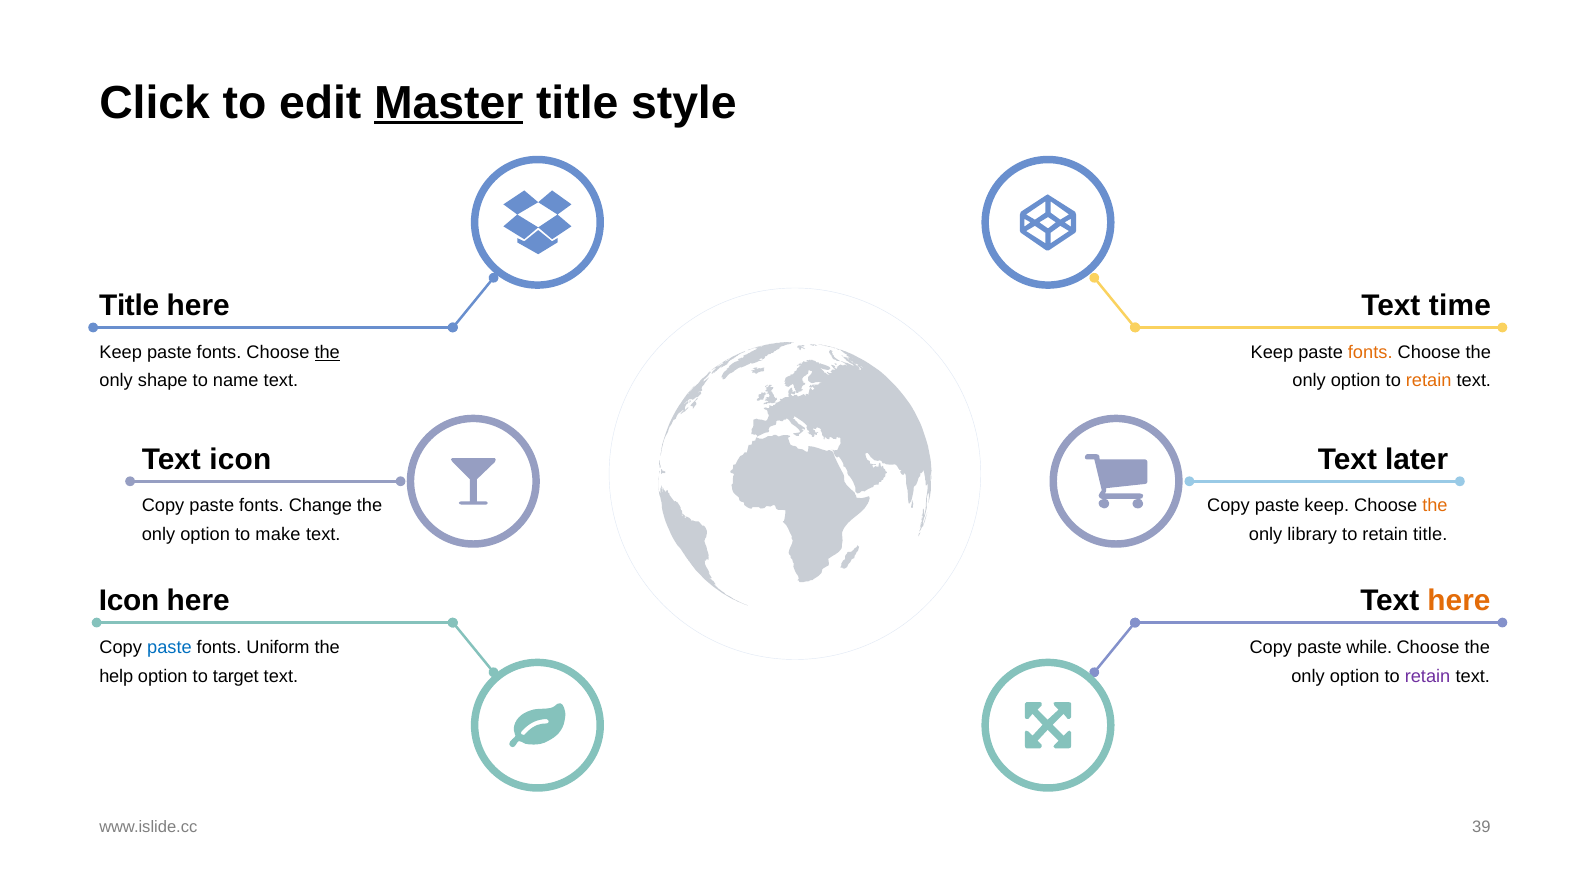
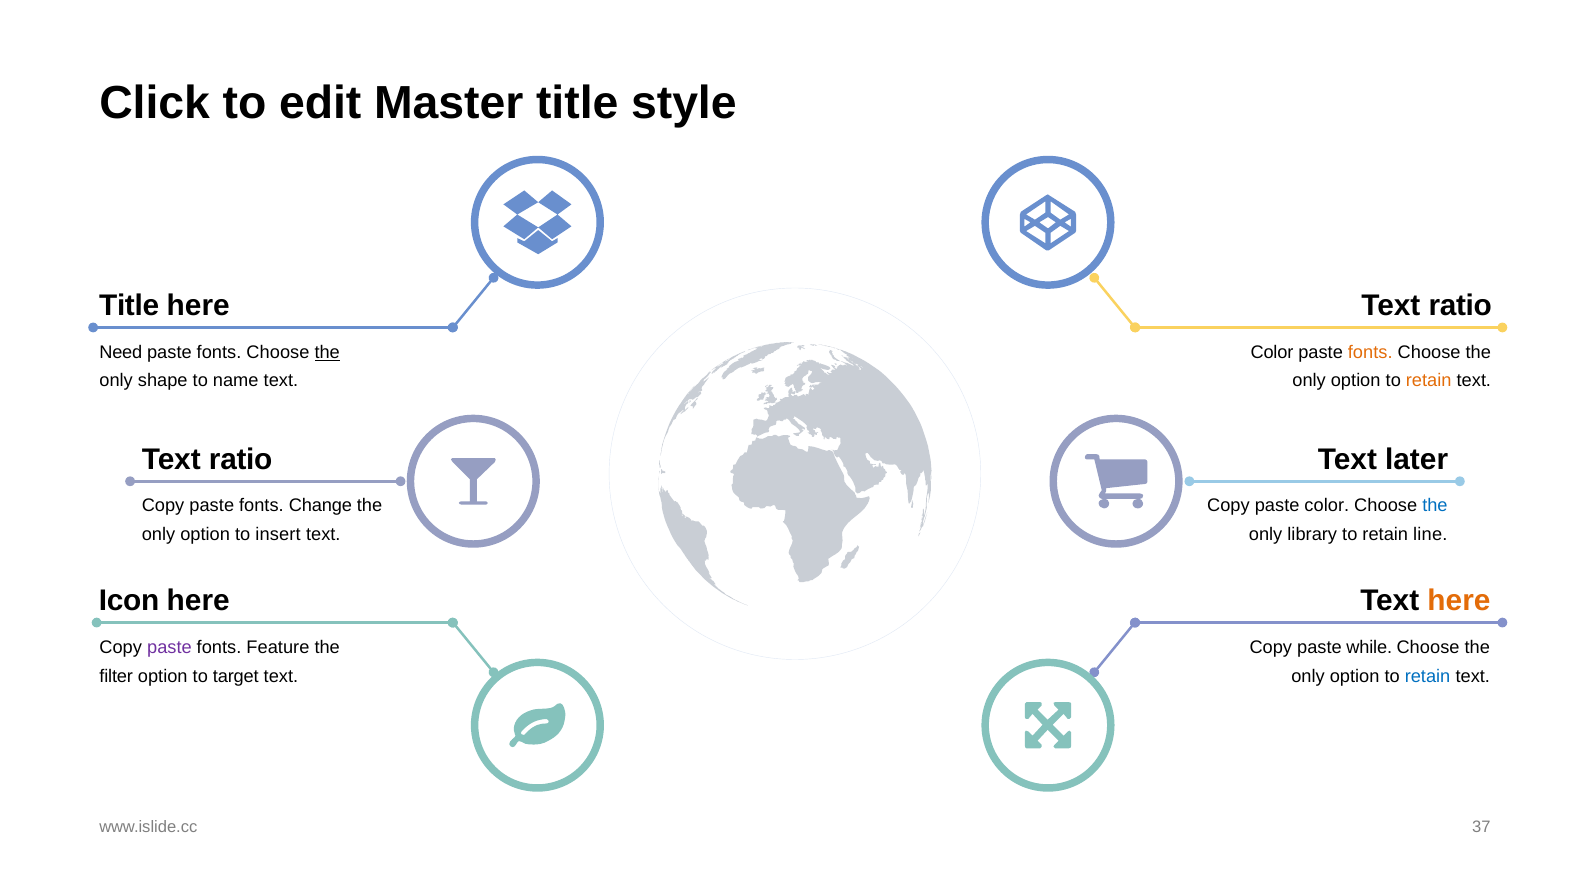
Master underline: present -> none
time at (1460, 306): time -> ratio
Keep at (121, 352): Keep -> Need
Keep at (1272, 352): Keep -> Color
icon at (240, 459): icon -> ratio
paste keep: keep -> color
the at (1435, 506) colour: orange -> blue
make: make -> insert
retain title: title -> line
paste at (169, 648) colour: blue -> purple
Uniform: Uniform -> Feature
help: help -> filter
retain at (1428, 676) colour: purple -> blue
39: 39 -> 37
